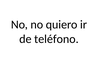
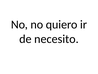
teléfono: teléfono -> necesito
